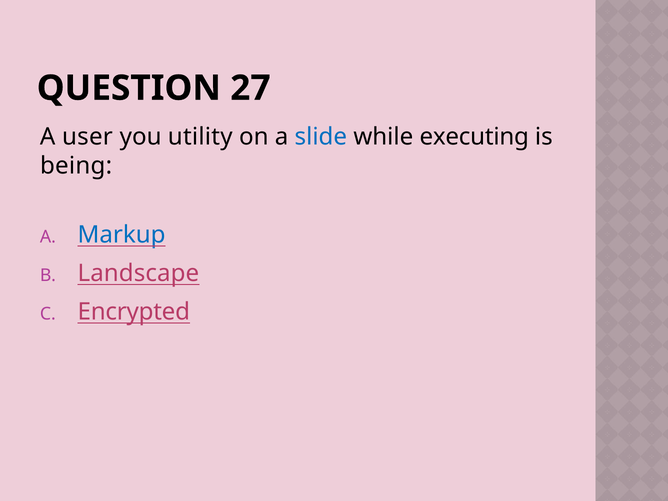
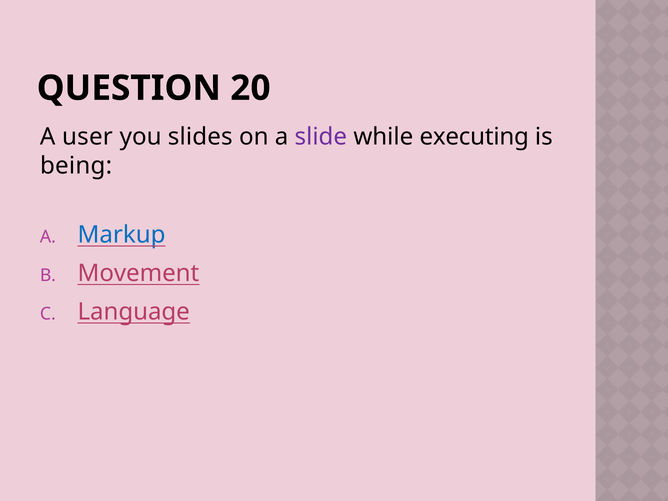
27: 27 -> 20
utility: utility -> slides
slide colour: blue -> purple
Landscape: Landscape -> Movement
Encrypted: Encrypted -> Language
